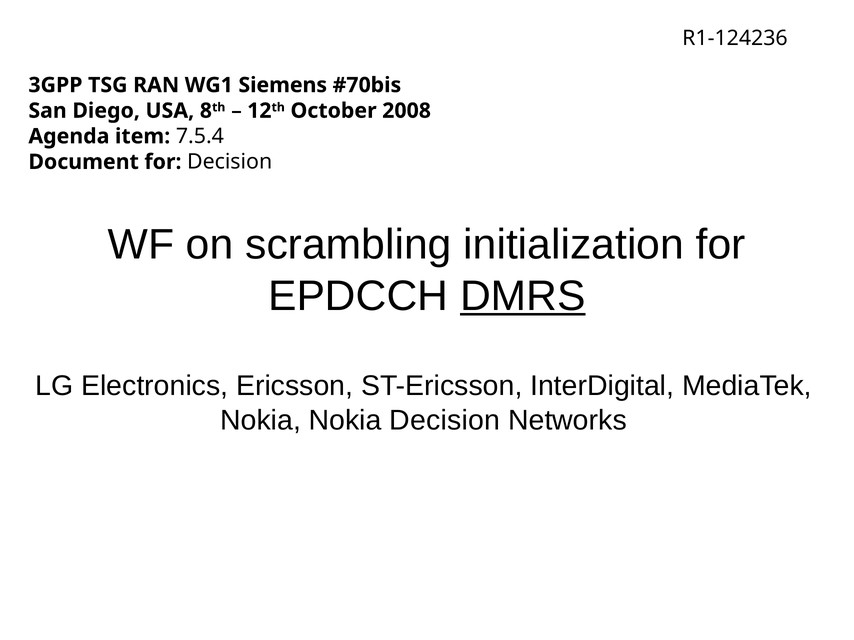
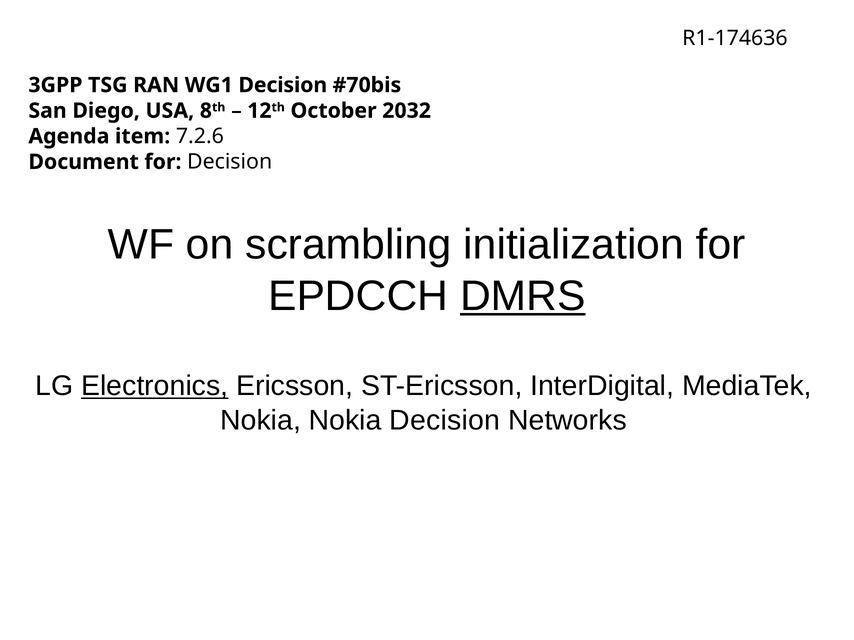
R1-124236: R1-124236 -> R1-174636
WG1 Siemens: Siemens -> Decision
2008: 2008 -> 2032
7.5.4: 7.5.4 -> 7.2.6
Electronics underline: none -> present
